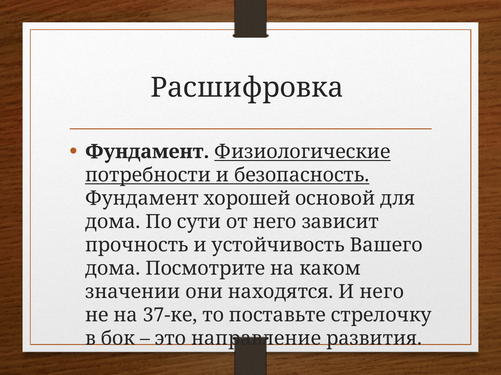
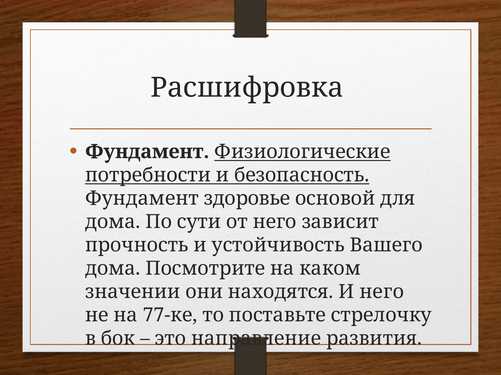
хорошей: хорошей -> здоровье
37-ке: 37-ке -> 77-ке
